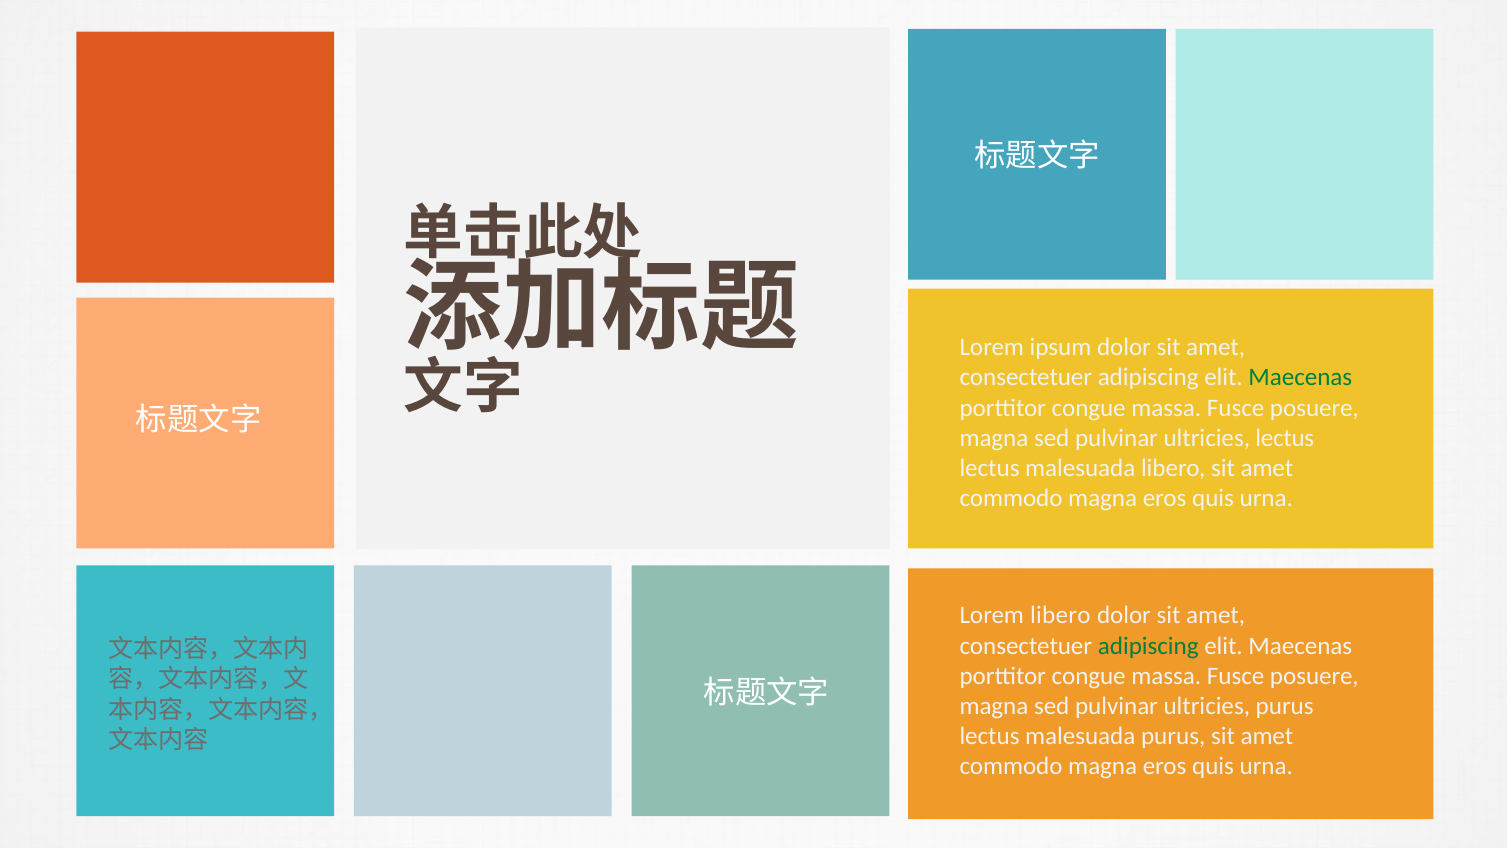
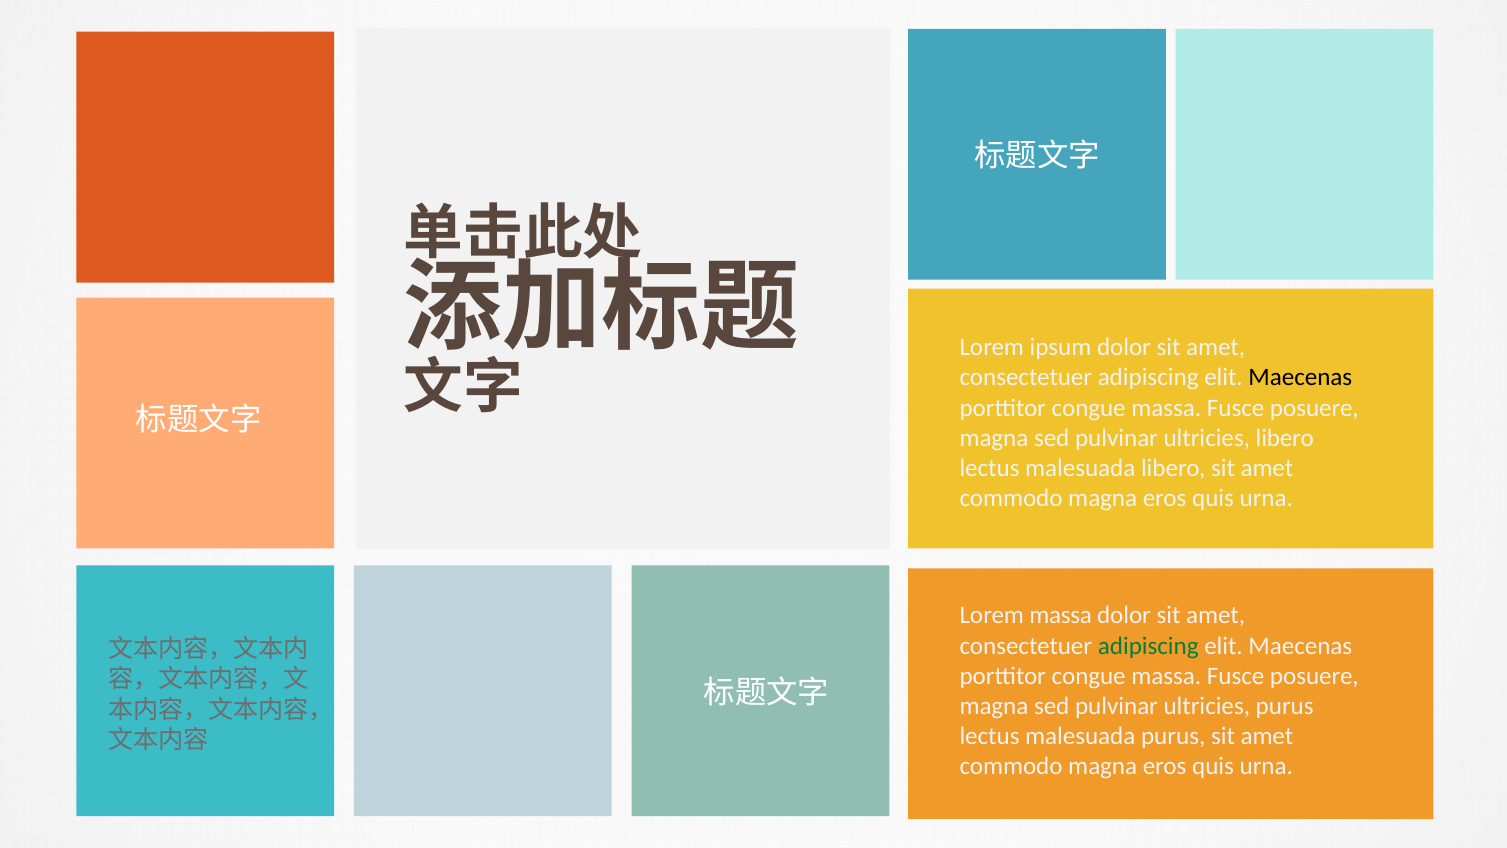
Maecenas at (1300, 378) colour: green -> black
ultricies lectus: lectus -> libero
Lorem libero: libero -> massa
